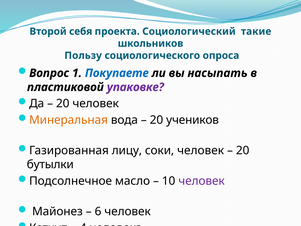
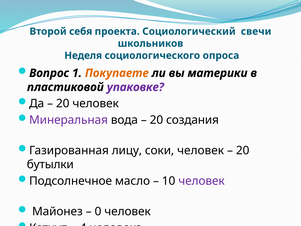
такие: такие -> свечи
Пользу: Пользу -> Неделя
Покупаете colour: blue -> orange
насыпать: насыпать -> материки
Минеральная colour: orange -> purple
учеников: учеников -> создания
6: 6 -> 0
